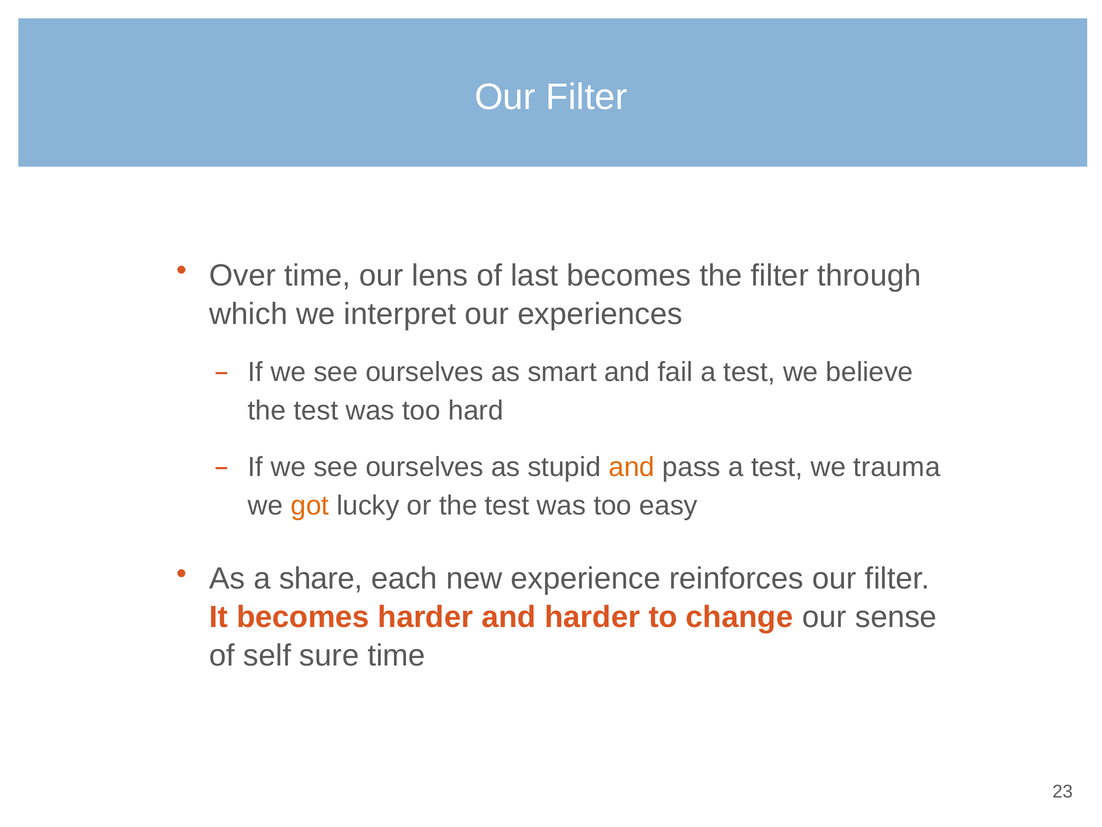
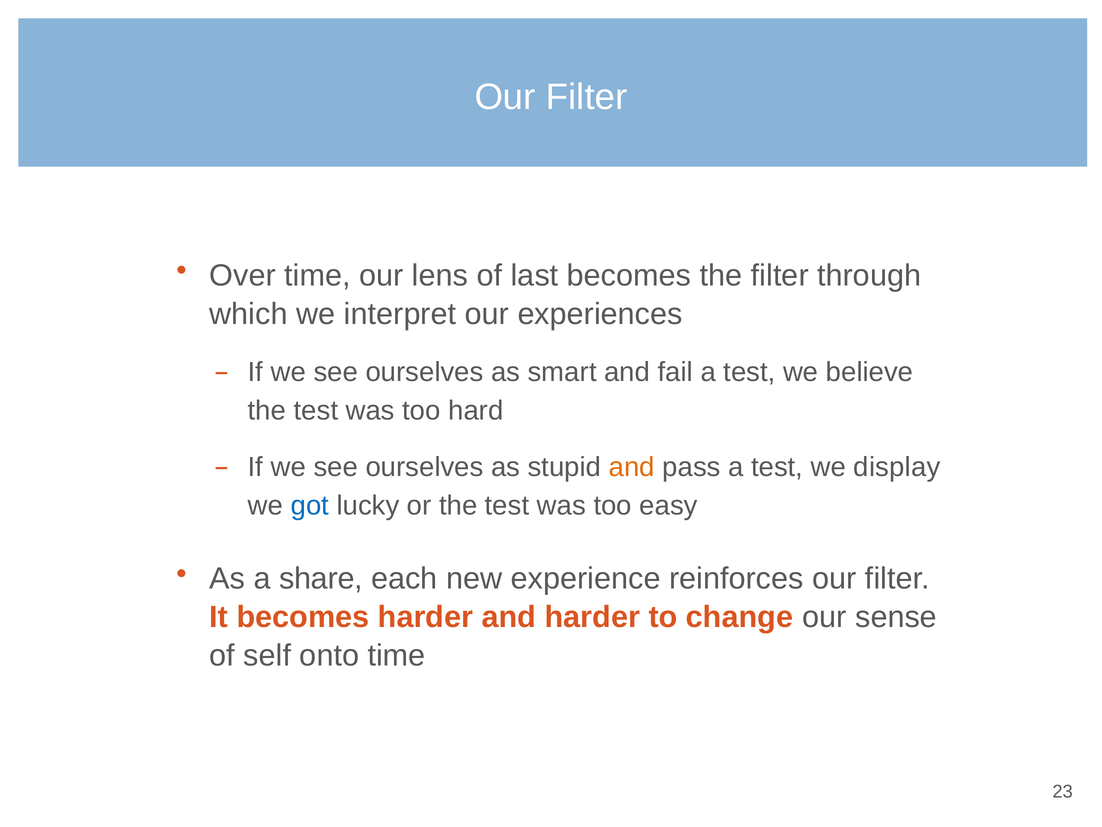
trauma: trauma -> display
got colour: orange -> blue
sure: sure -> onto
